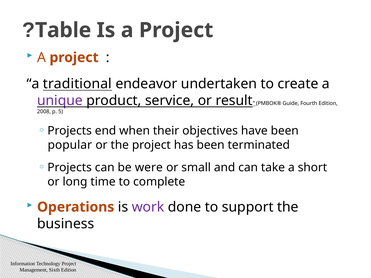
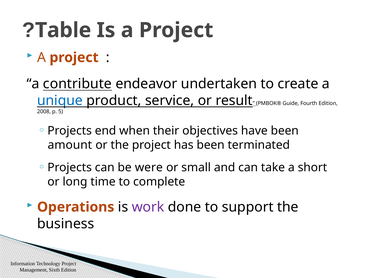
traditional: traditional -> contribute
unique colour: purple -> blue
popular: popular -> amount
